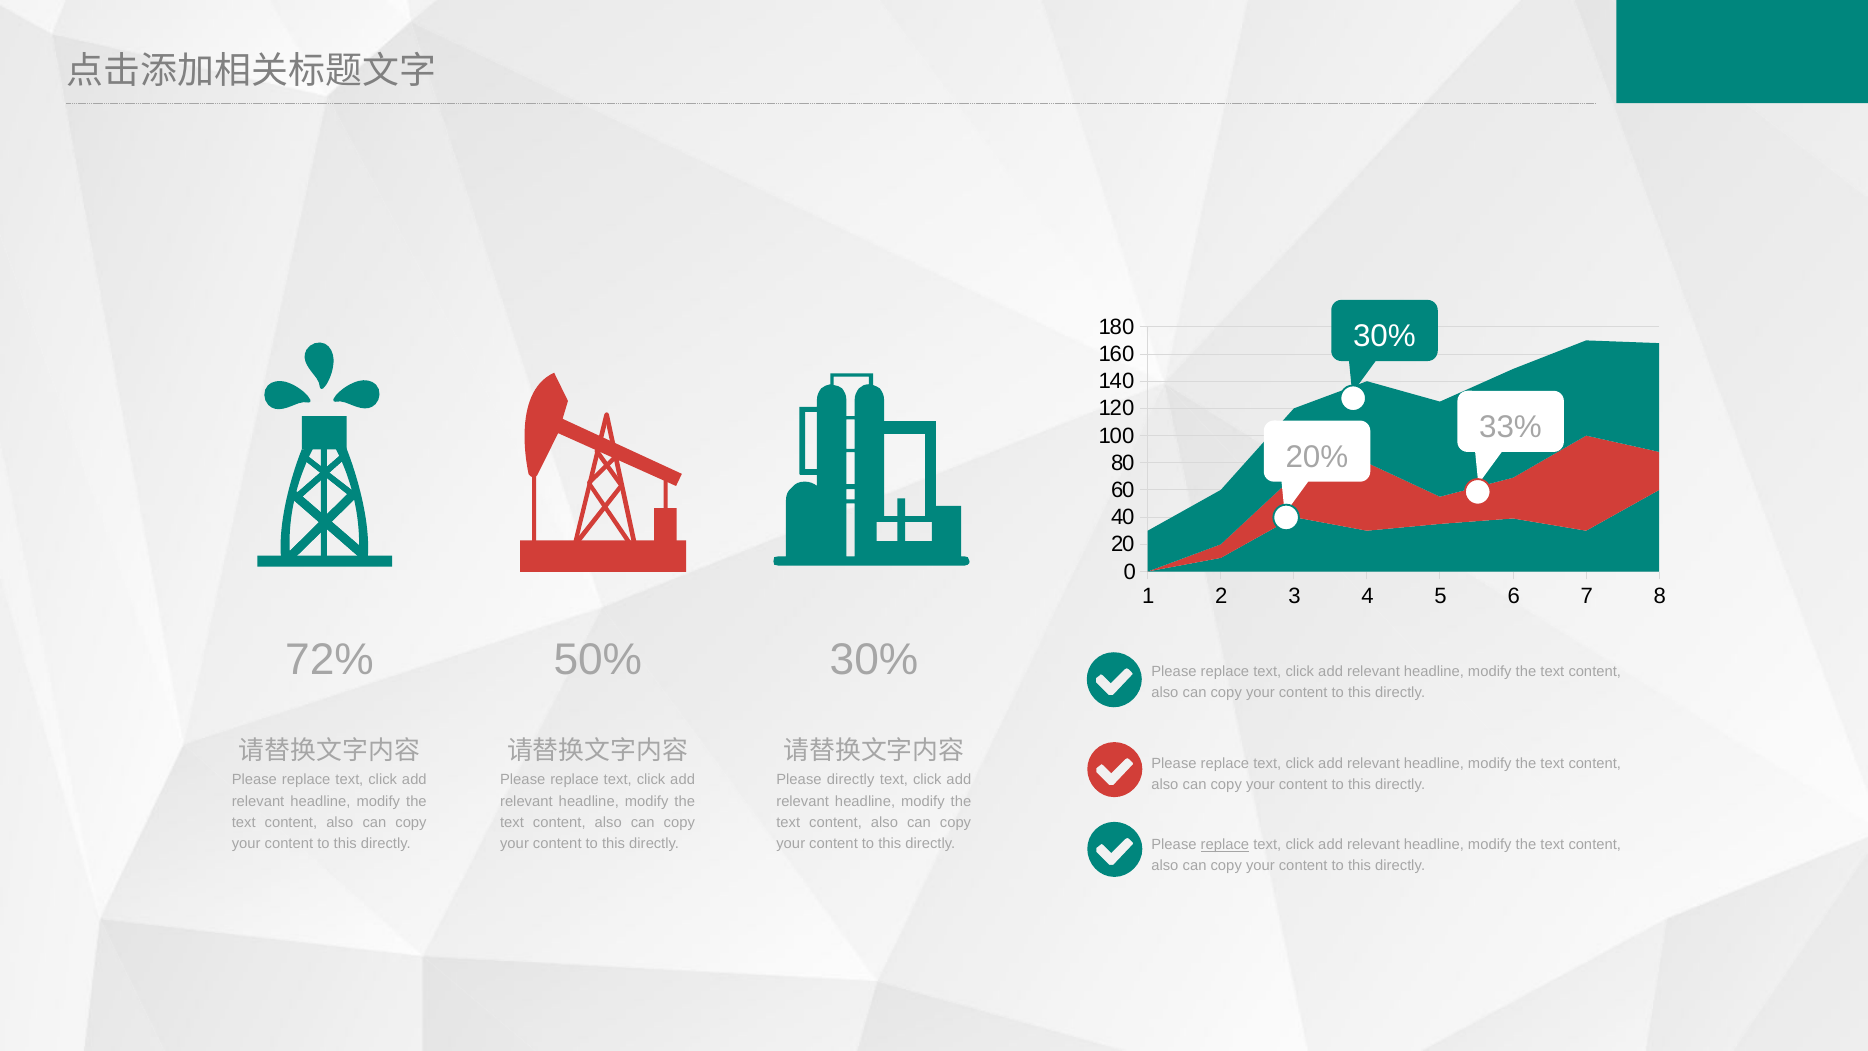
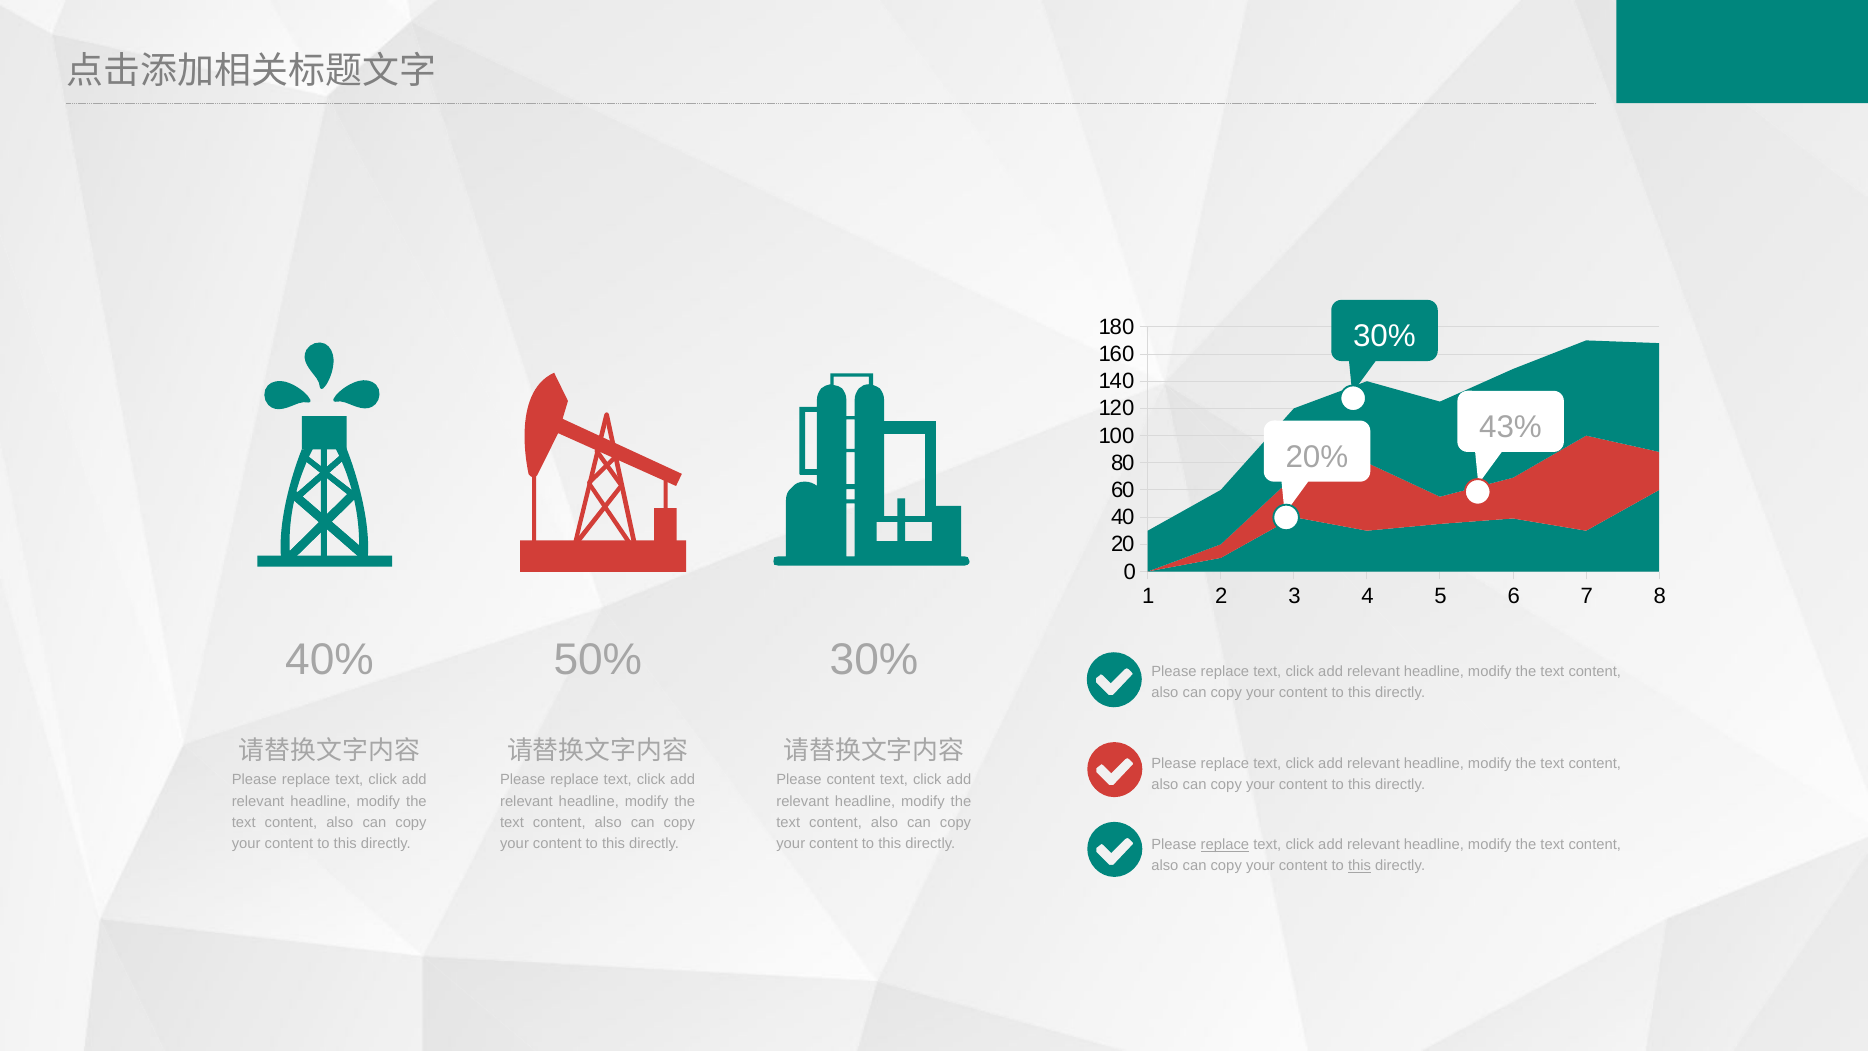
33%: 33% -> 43%
72%: 72% -> 40%
Please directly: directly -> content
this at (1360, 866) underline: none -> present
